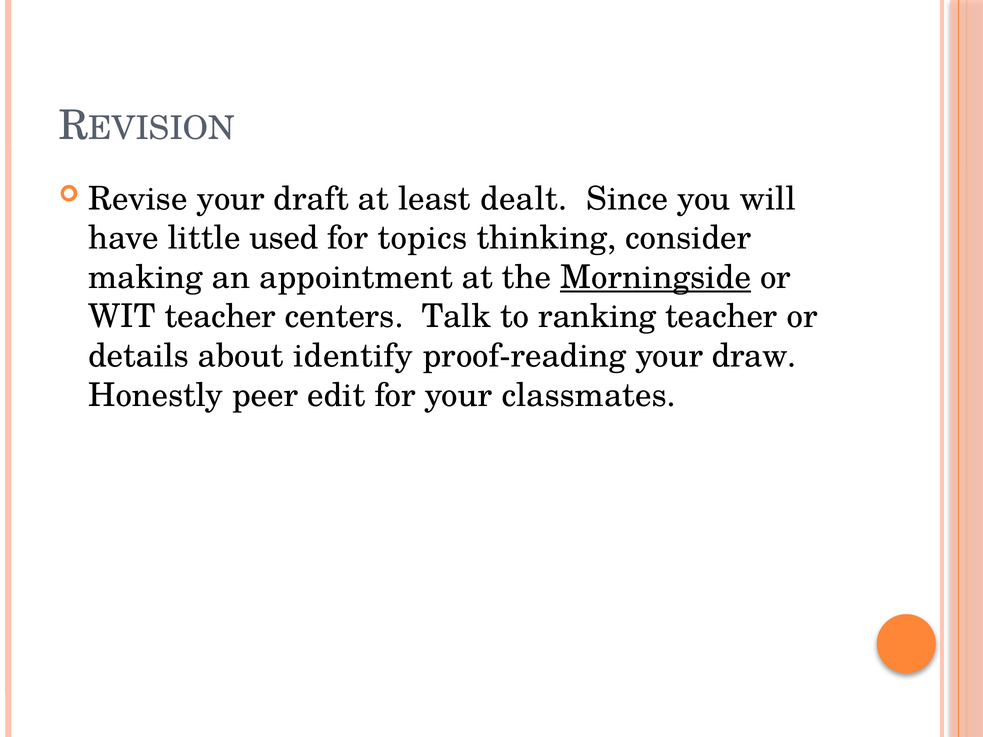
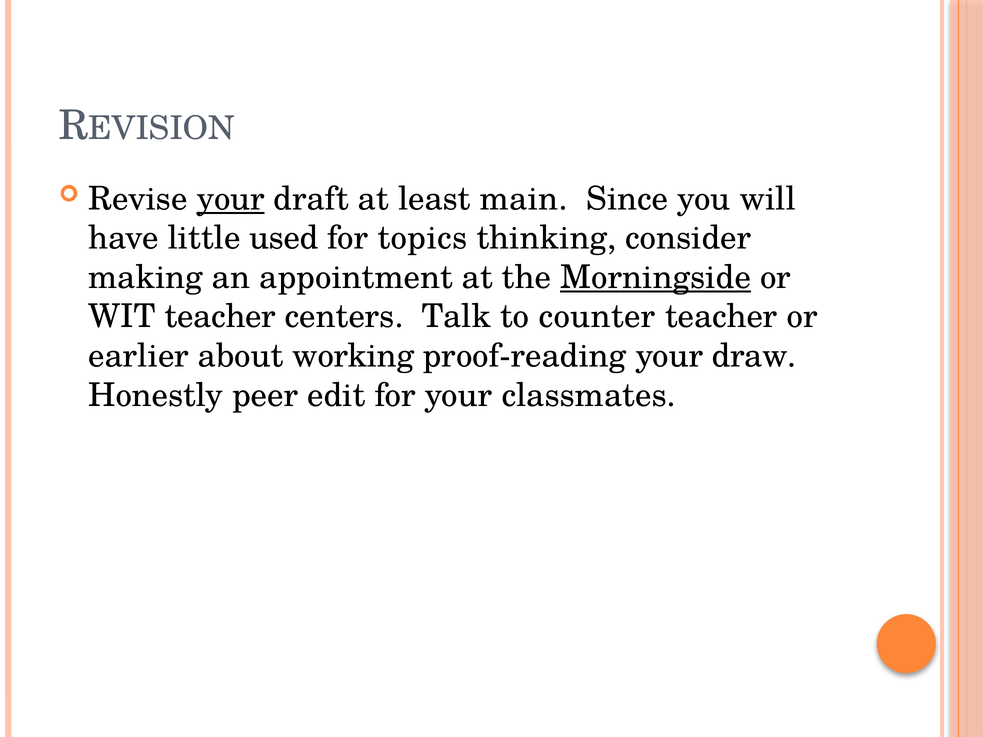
your at (231, 199) underline: none -> present
dealt: dealt -> main
ranking: ranking -> counter
details: details -> earlier
identify: identify -> working
